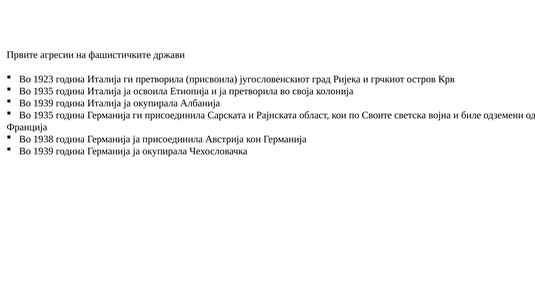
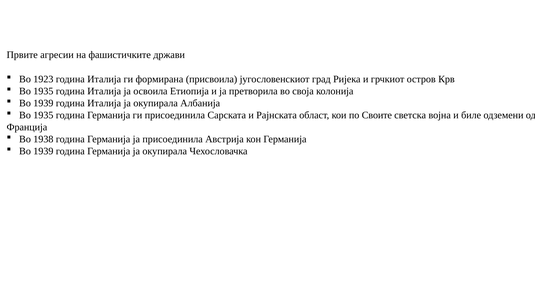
ги претворила: претворила -> формирана
